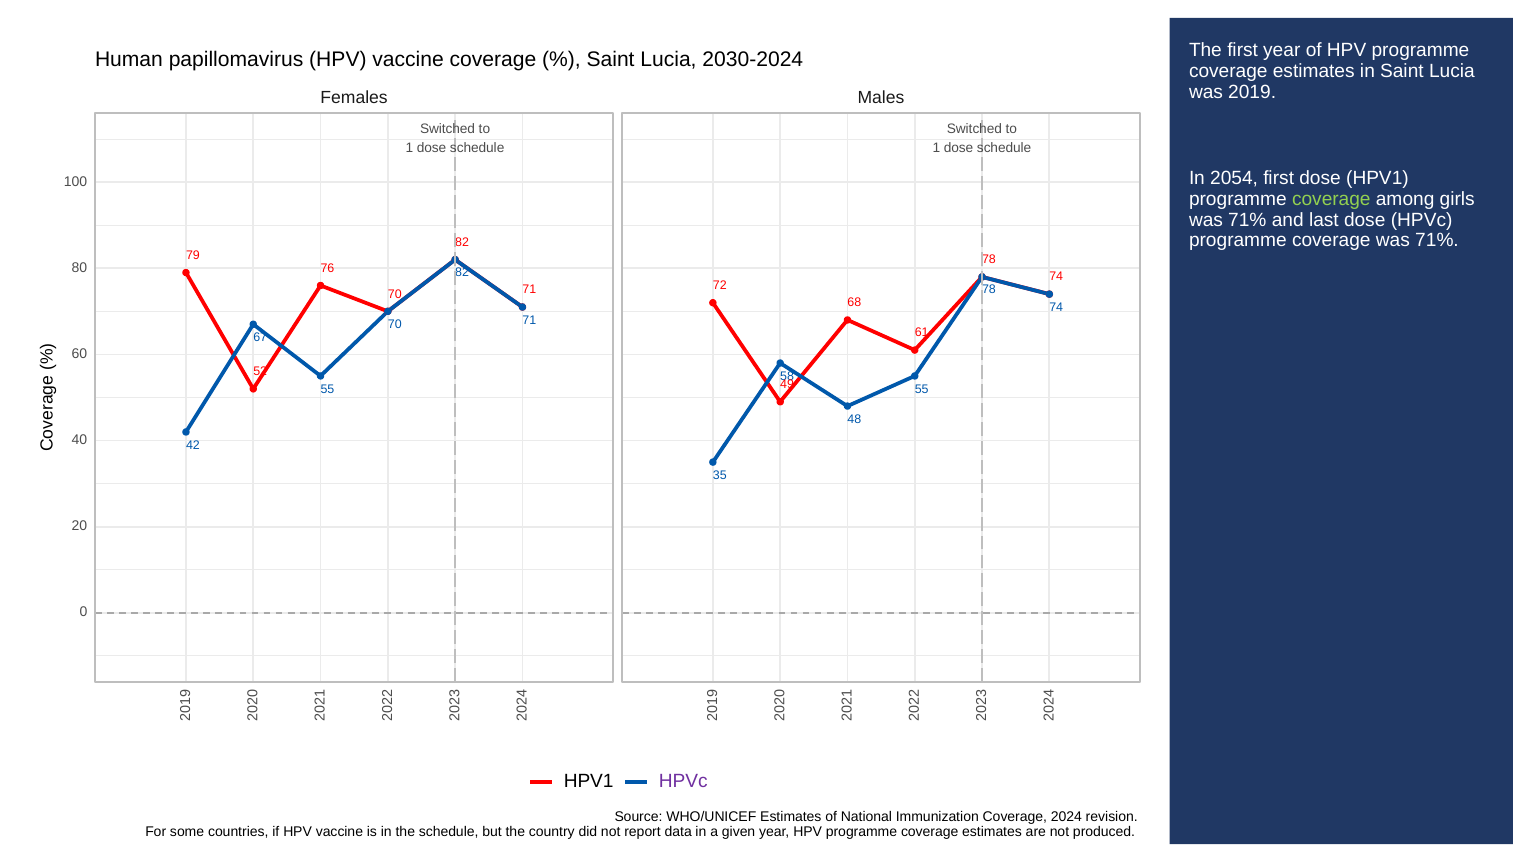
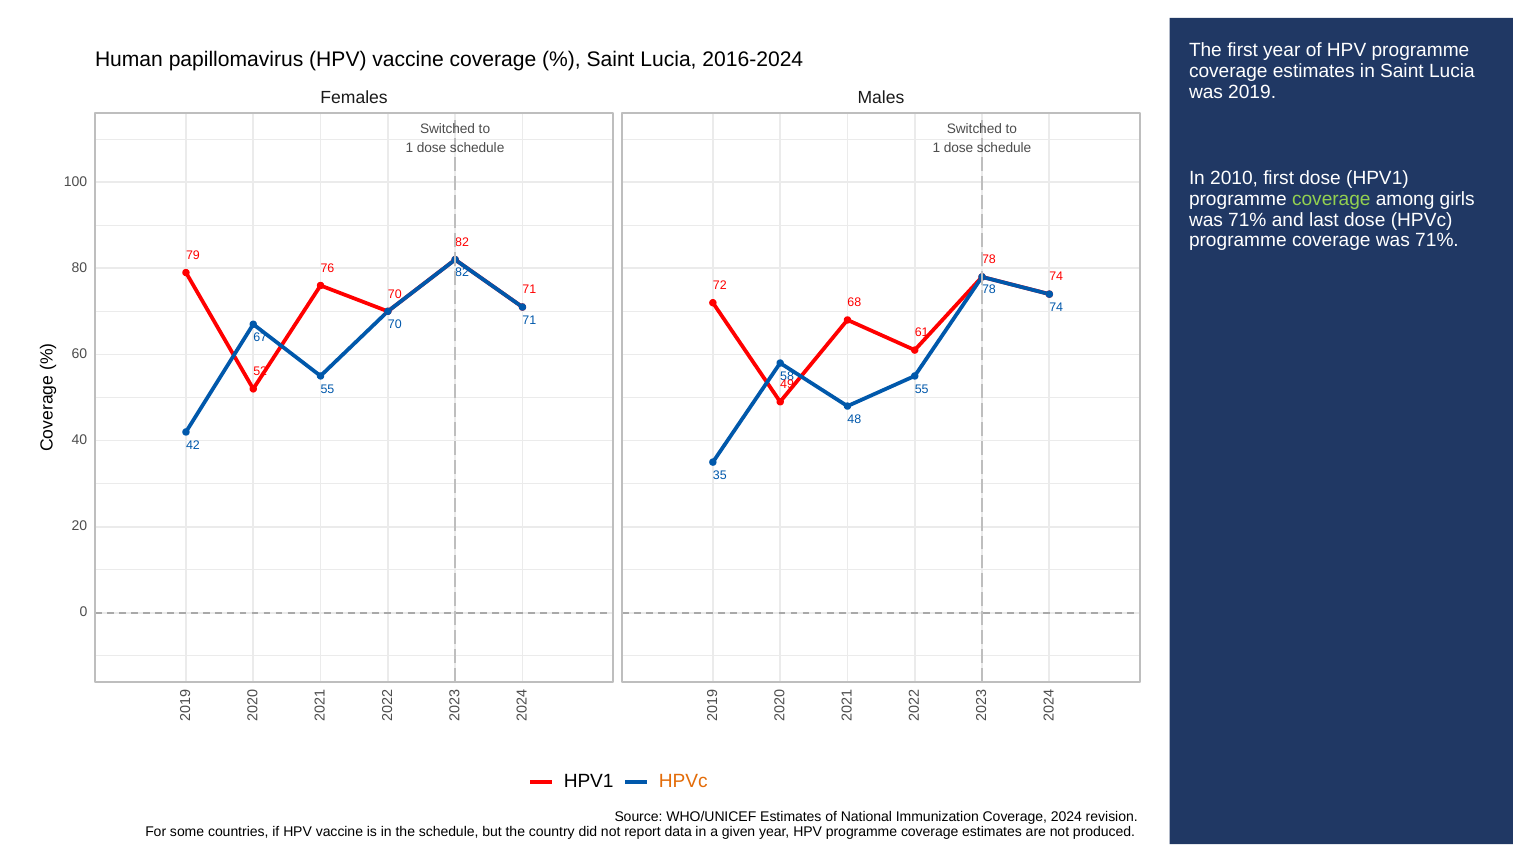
2030-2024: 2030-2024 -> 2016-2024
2054: 2054 -> 2010
HPVc at (683, 781) colour: purple -> orange
